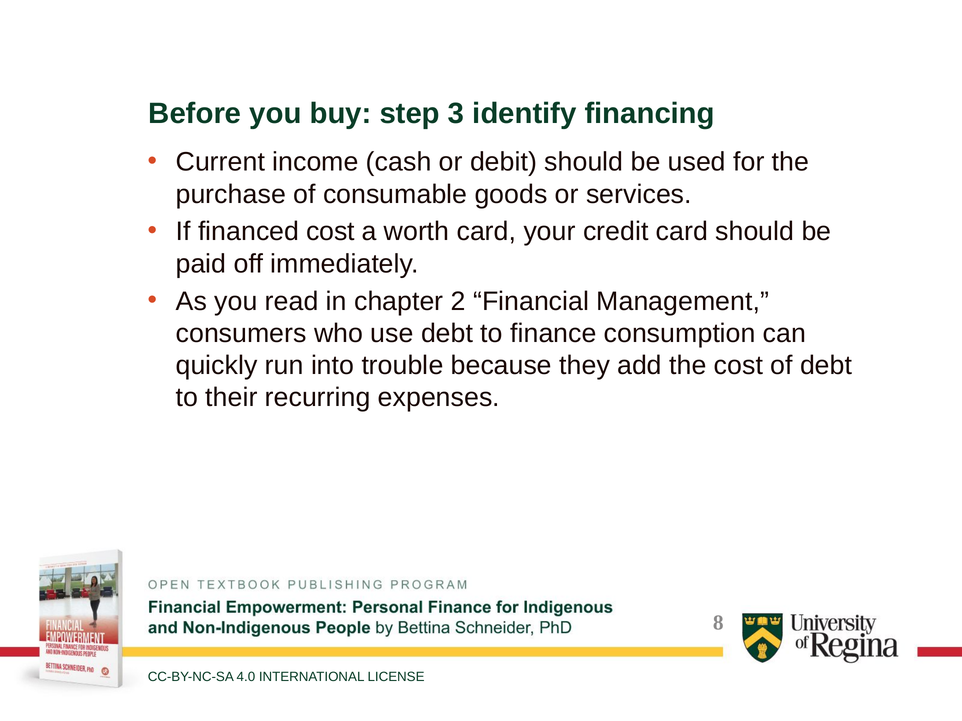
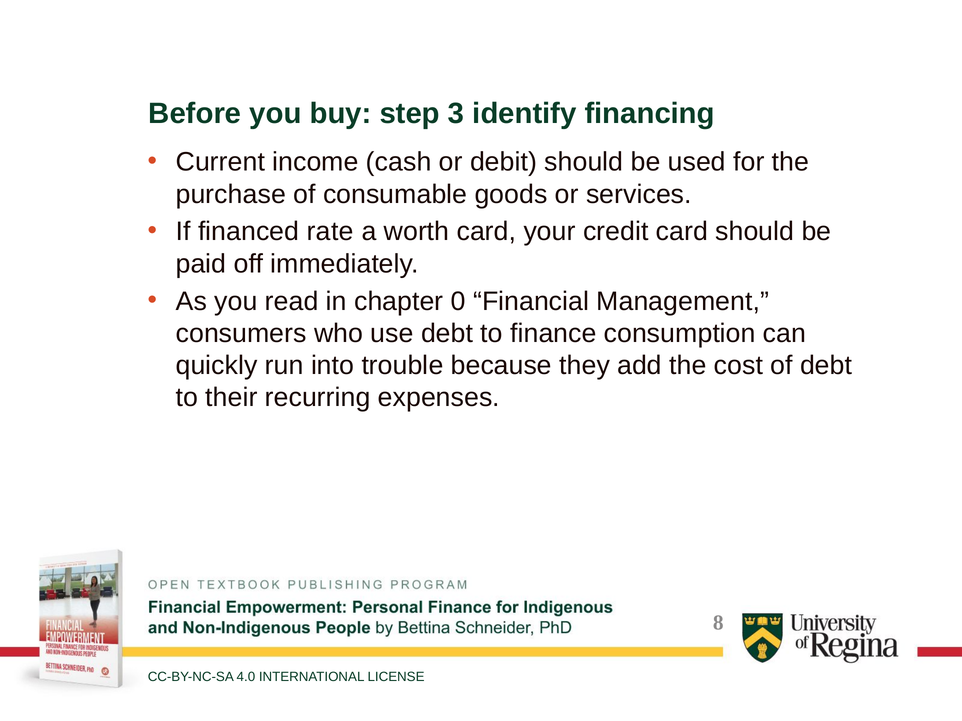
financed cost: cost -> rate
2: 2 -> 0
